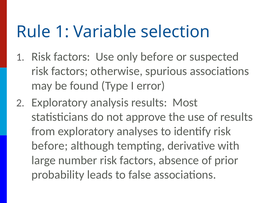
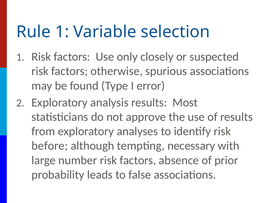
only before: before -> closely
derivative: derivative -> necessary
